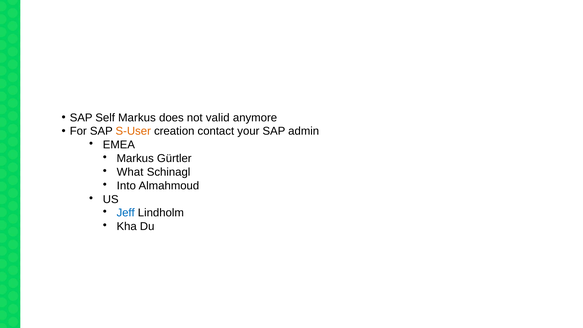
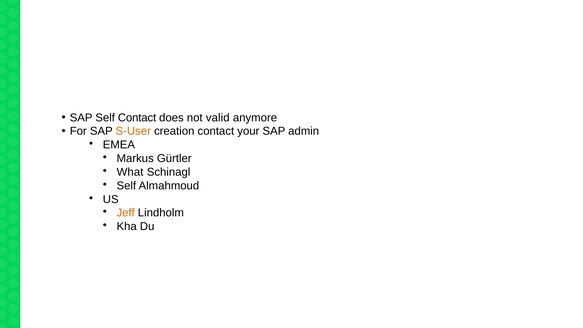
Self Markus: Markus -> Contact
Into at (126, 186): Into -> Self
Jeff colour: blue -> orange
